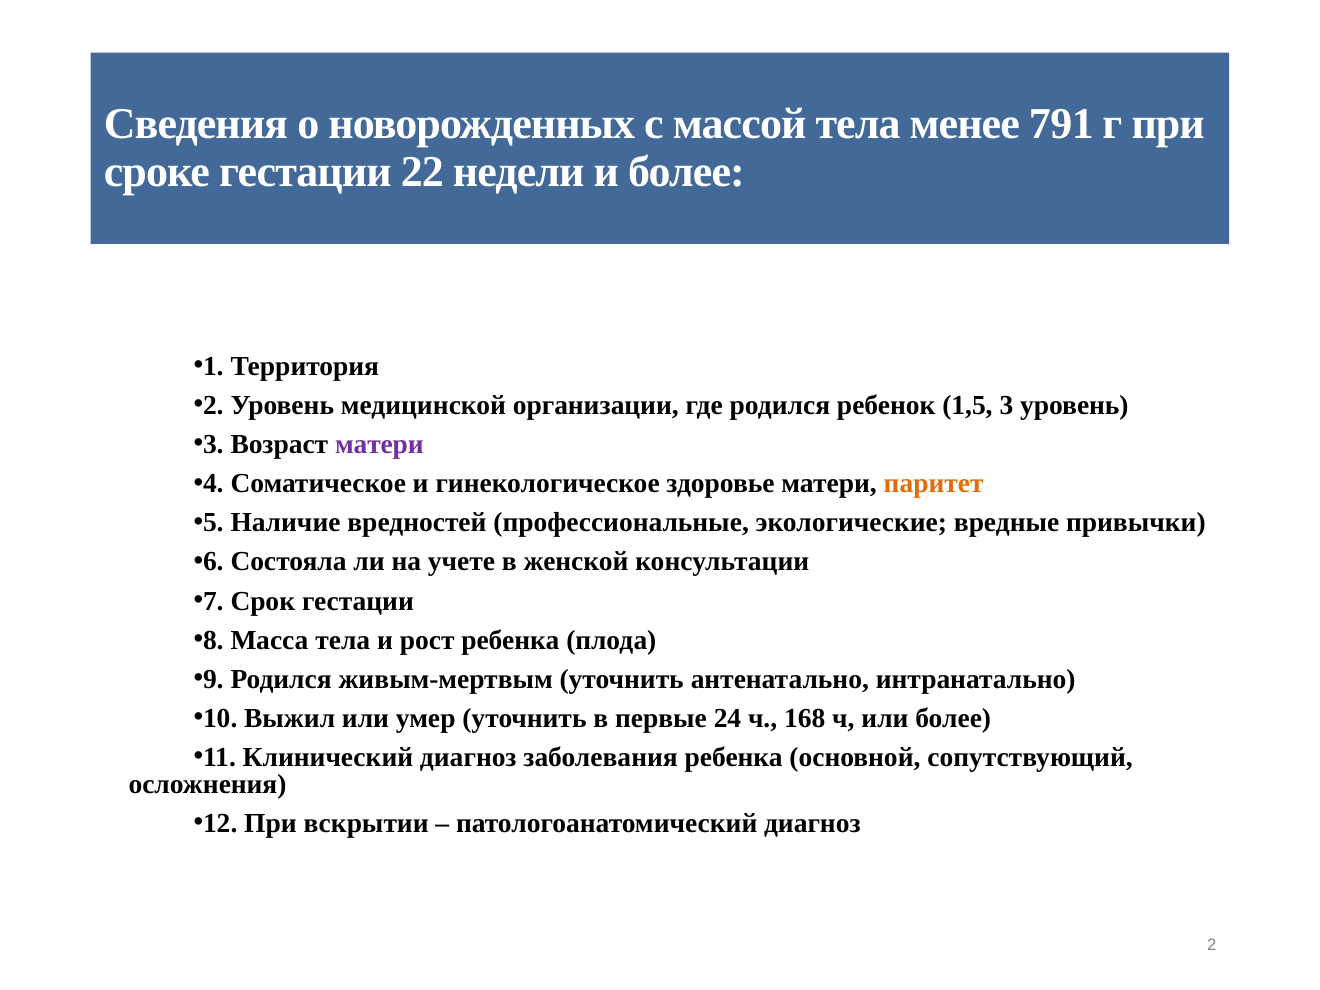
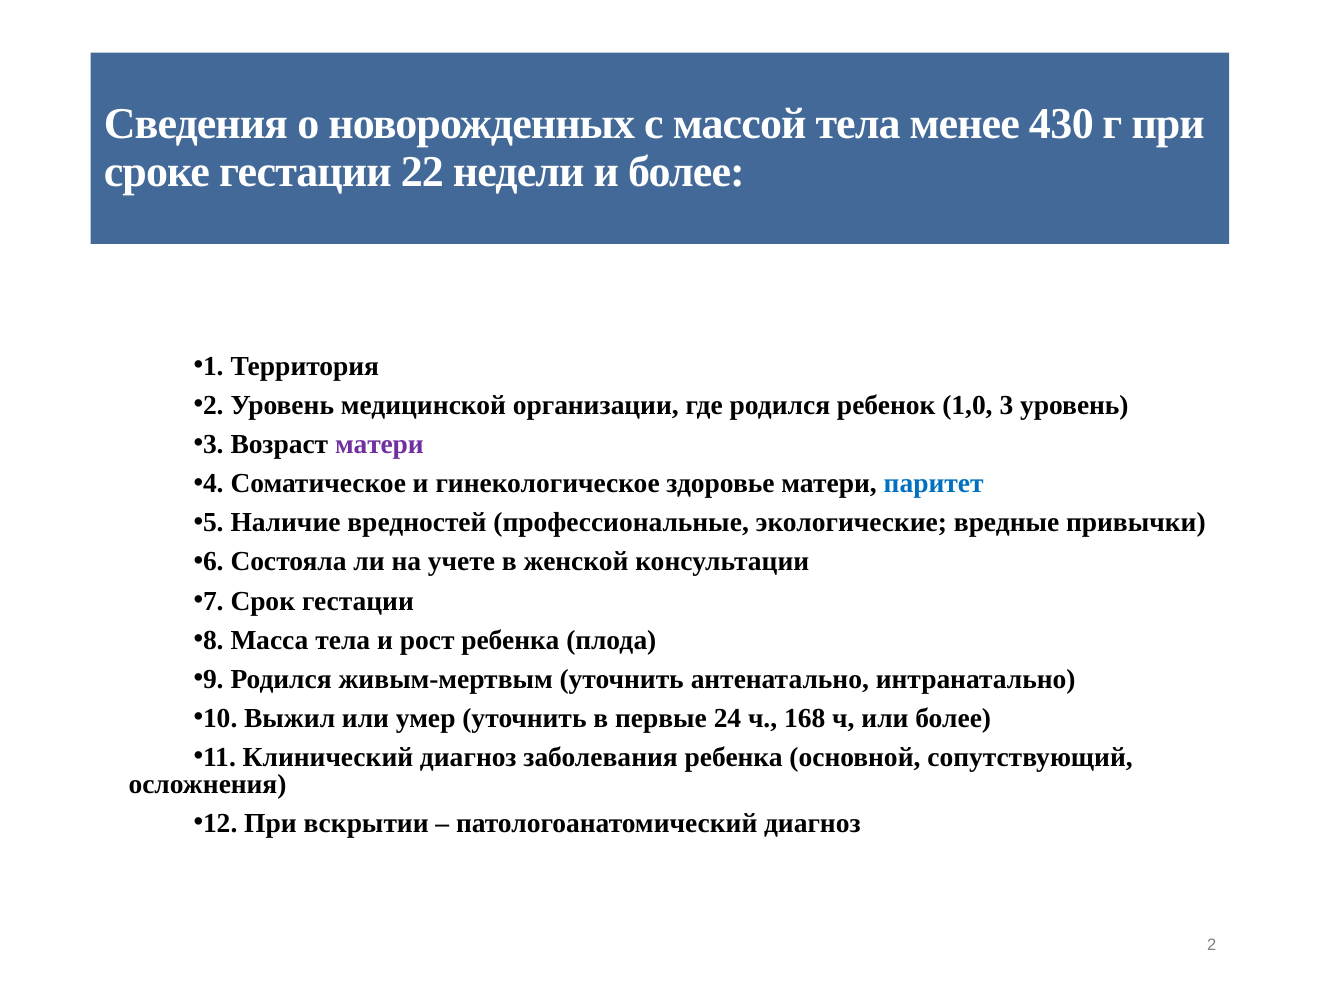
791: 791 -> 430
1,5: 1,5 -> 1,0
паритет colour: orange -> blue
